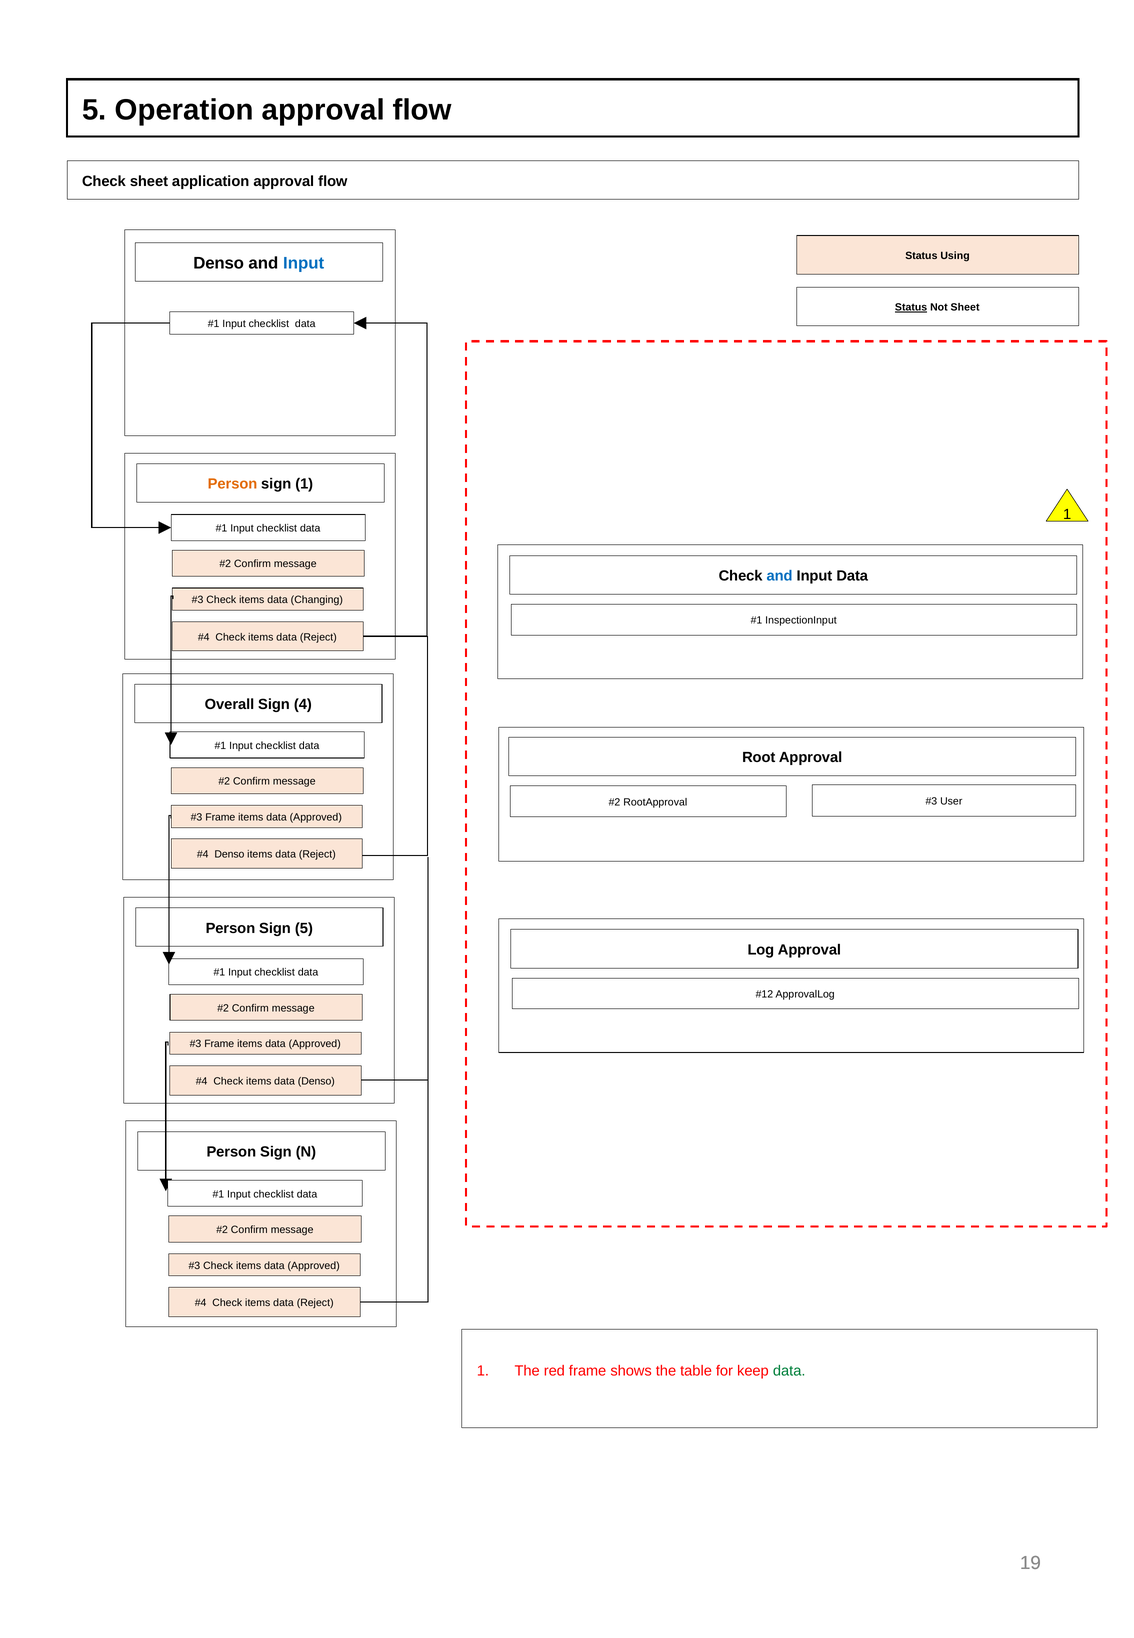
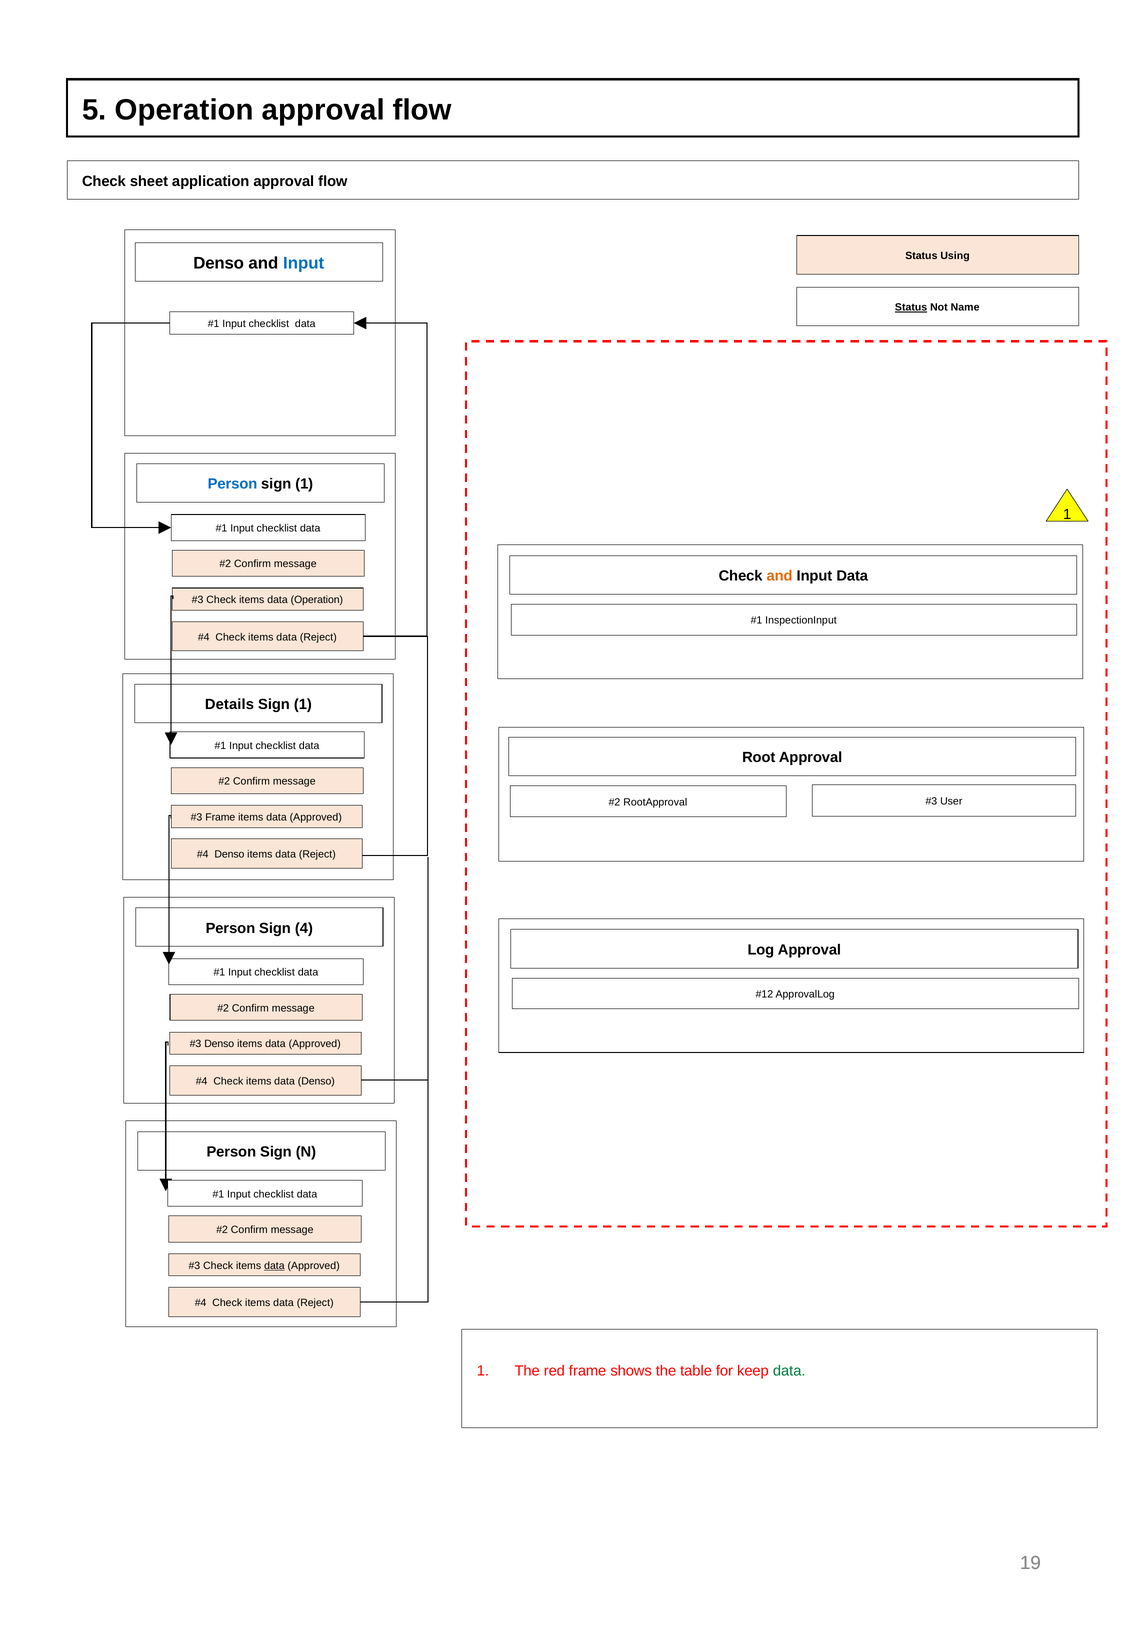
Not Sheet: Sheet -> Name
Person at (232, 484) colour: orange -> blue
and at (780, 576) colour: blue -> orange
data Changing: Changing -> Operation
Overall: Overall -> Details
4 at (303, 705): 4 -> 1
Sign 5: 5 -> 4
Frame at (219, 1044): Frame -> Denso
data at (274, 1266) underline: none -> present
